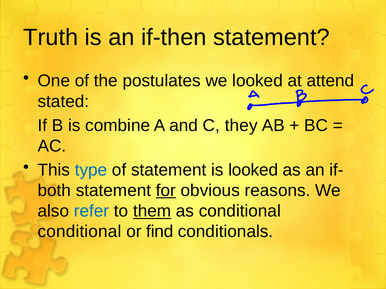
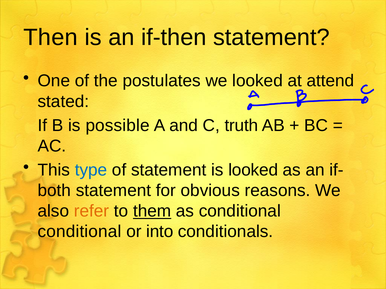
Truth: Truth -> Then
combine: combine -> possible
they: they -> truth
for underline: present -> none
refer colour: blue -> orange
find: find -> into
